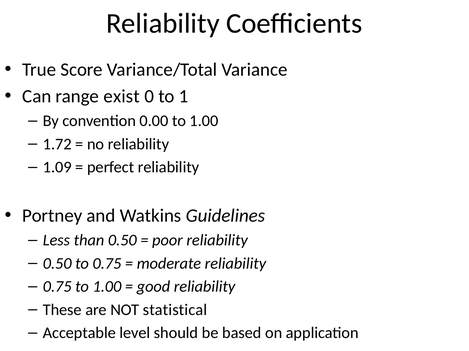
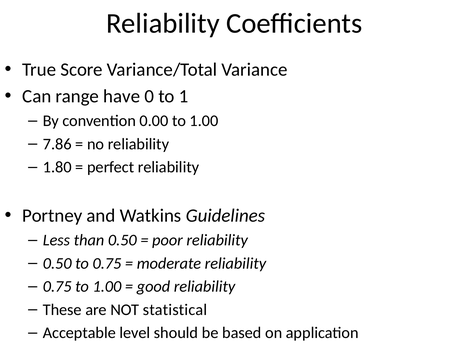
exist: exist -> have
1.72: 1.72 -> 7.86
1.09: 1.09 -> 1.80
